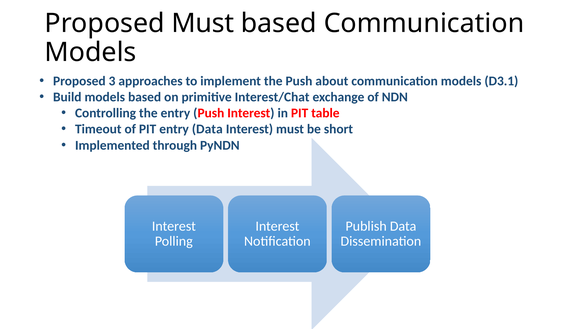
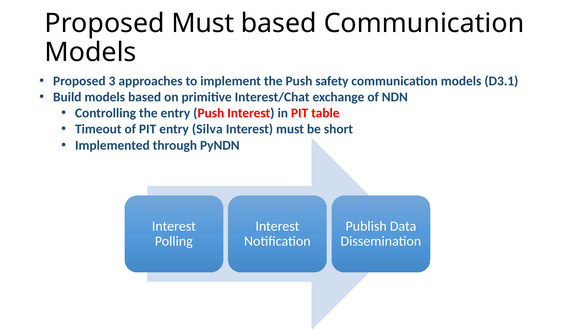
about: about -> safety
entry Data: Data -> Silva
